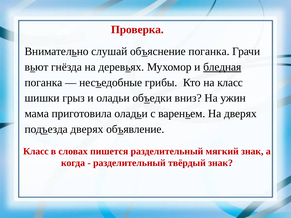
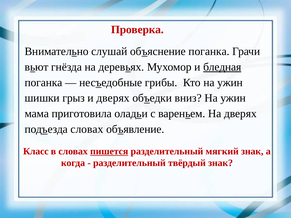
Кто на класс: класс -> ужин
и оладьи: оладьи -> дверях
подъезда дверях: дверях -> словах
пишется underline: none -> present
